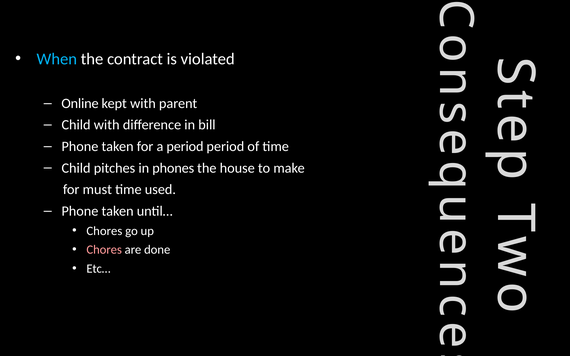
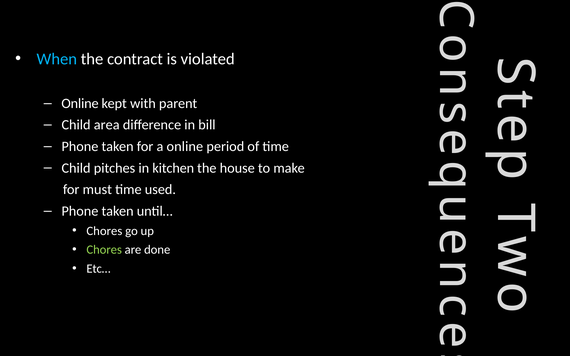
Child with: with -> area
a period: period -> online
phones: phones -> kitchen
Chores at (104, 250) colour: pink -> light green
